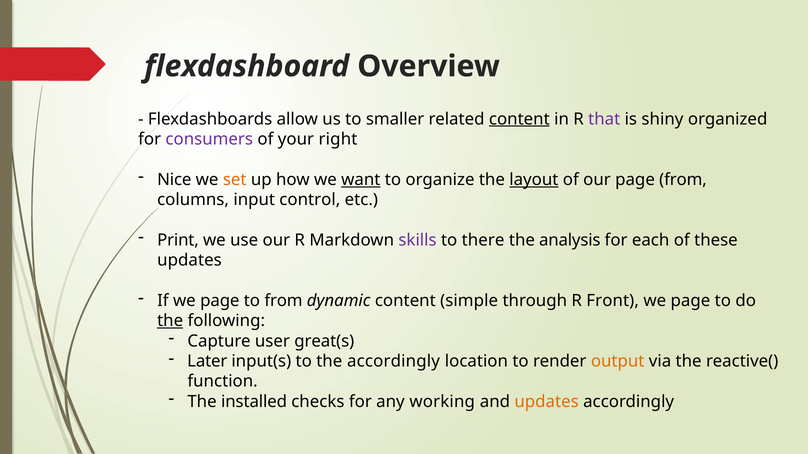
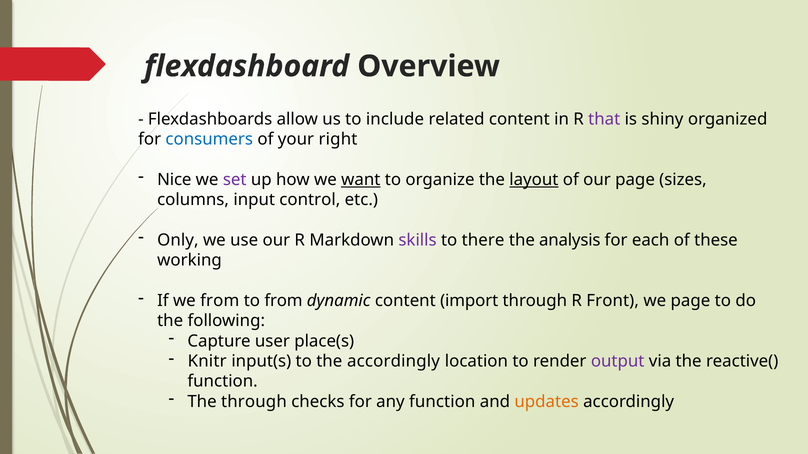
smaller: smaller -> include
content at (519, 119) underline: present -> none
consumers colour: purple -> blue
set colour: orange -> purple
page from: from -> sizes
Print: Print -> Only
updates at (189, 261): updates -> working
If we page: page -> from
simple: simple -> import
the at (170, 321) underline: present -> none
great(s: great(s -> place(s
Later: Later -> Knitr
output colour: orange -> purple
The installed: installed -> through
any working: working -> function
